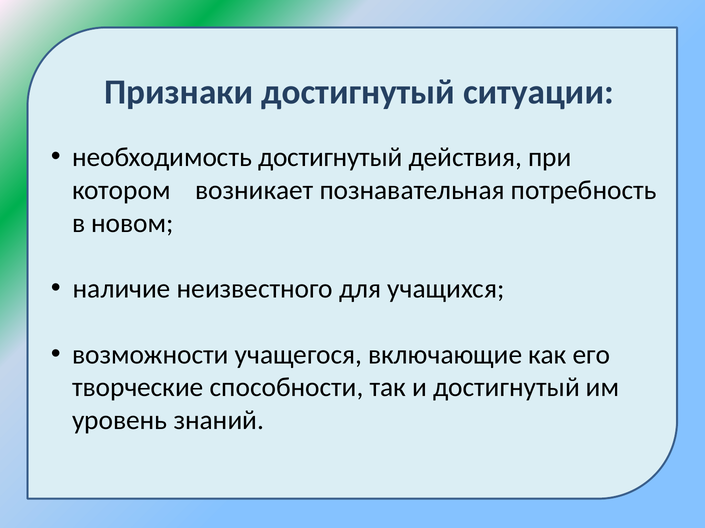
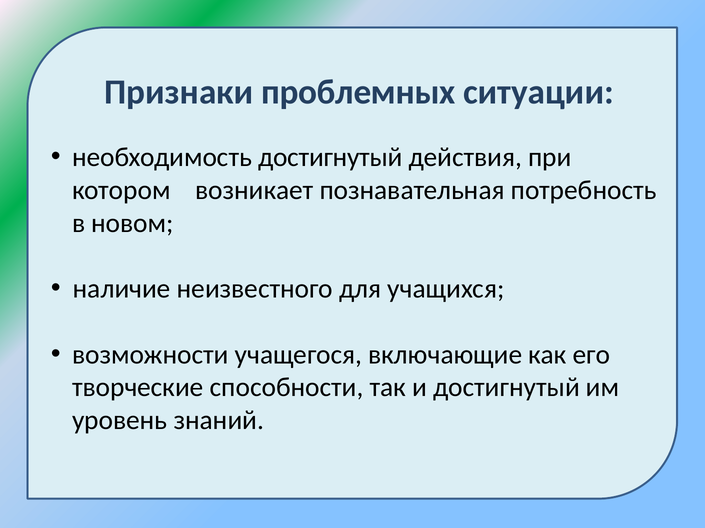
Признаки достигнутый: достигнутый -> проблемных
